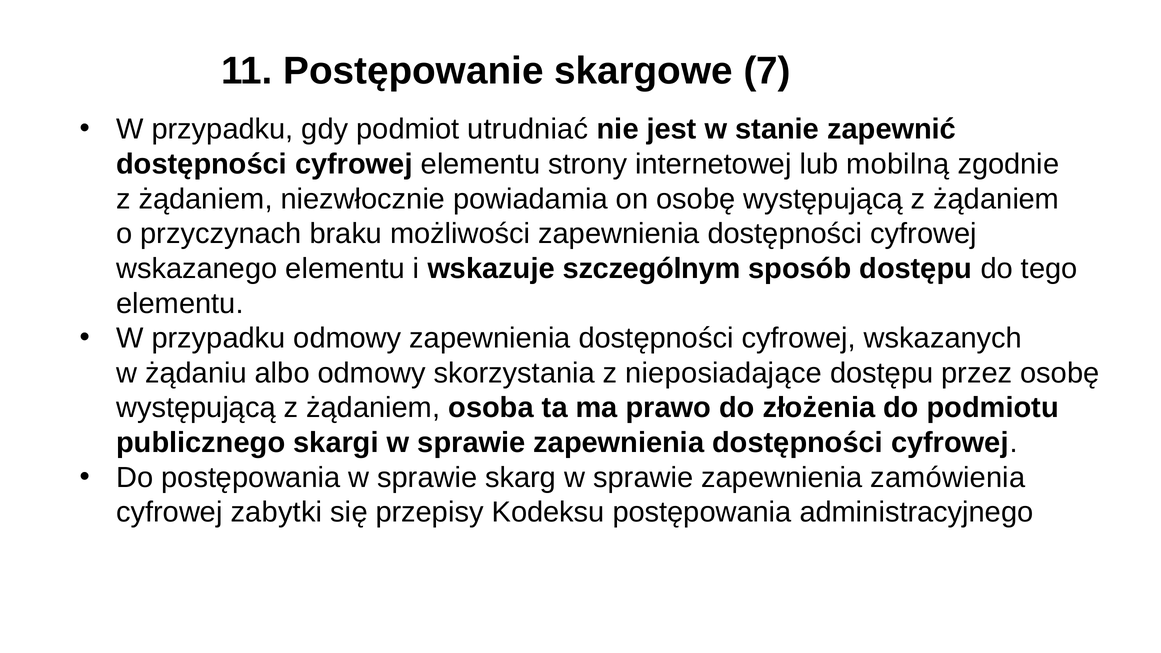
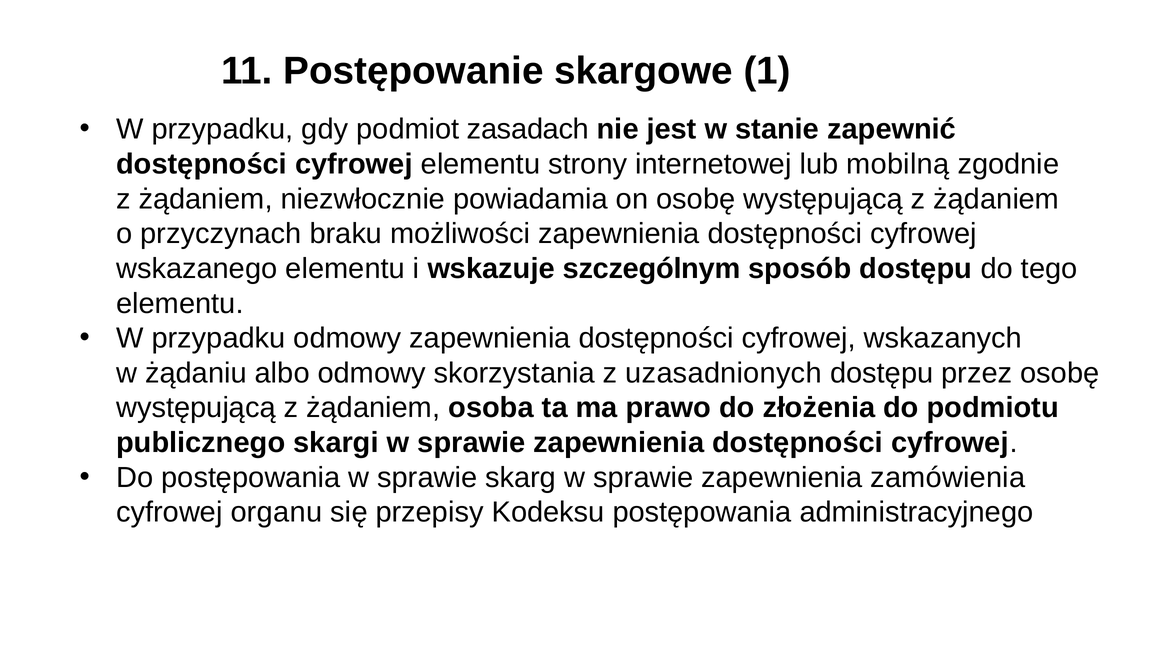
7: 7 -> 1
utrudniać: utrudniać -> zasadach
nieposiadające: nieposiadające -> uzasadnionych
zabytki: zabytki -> organu
